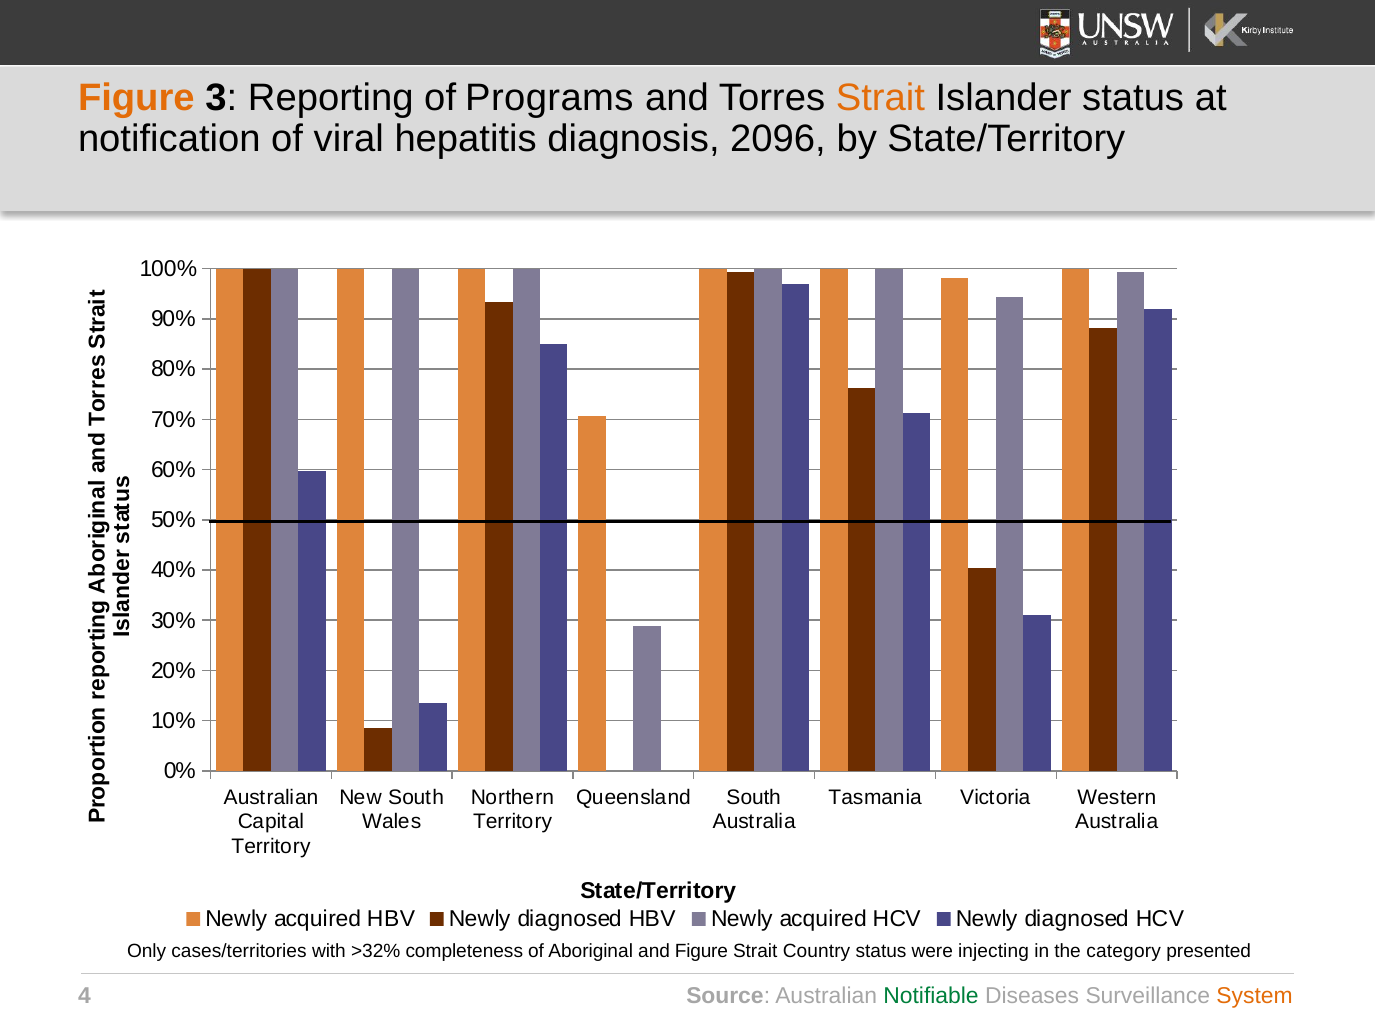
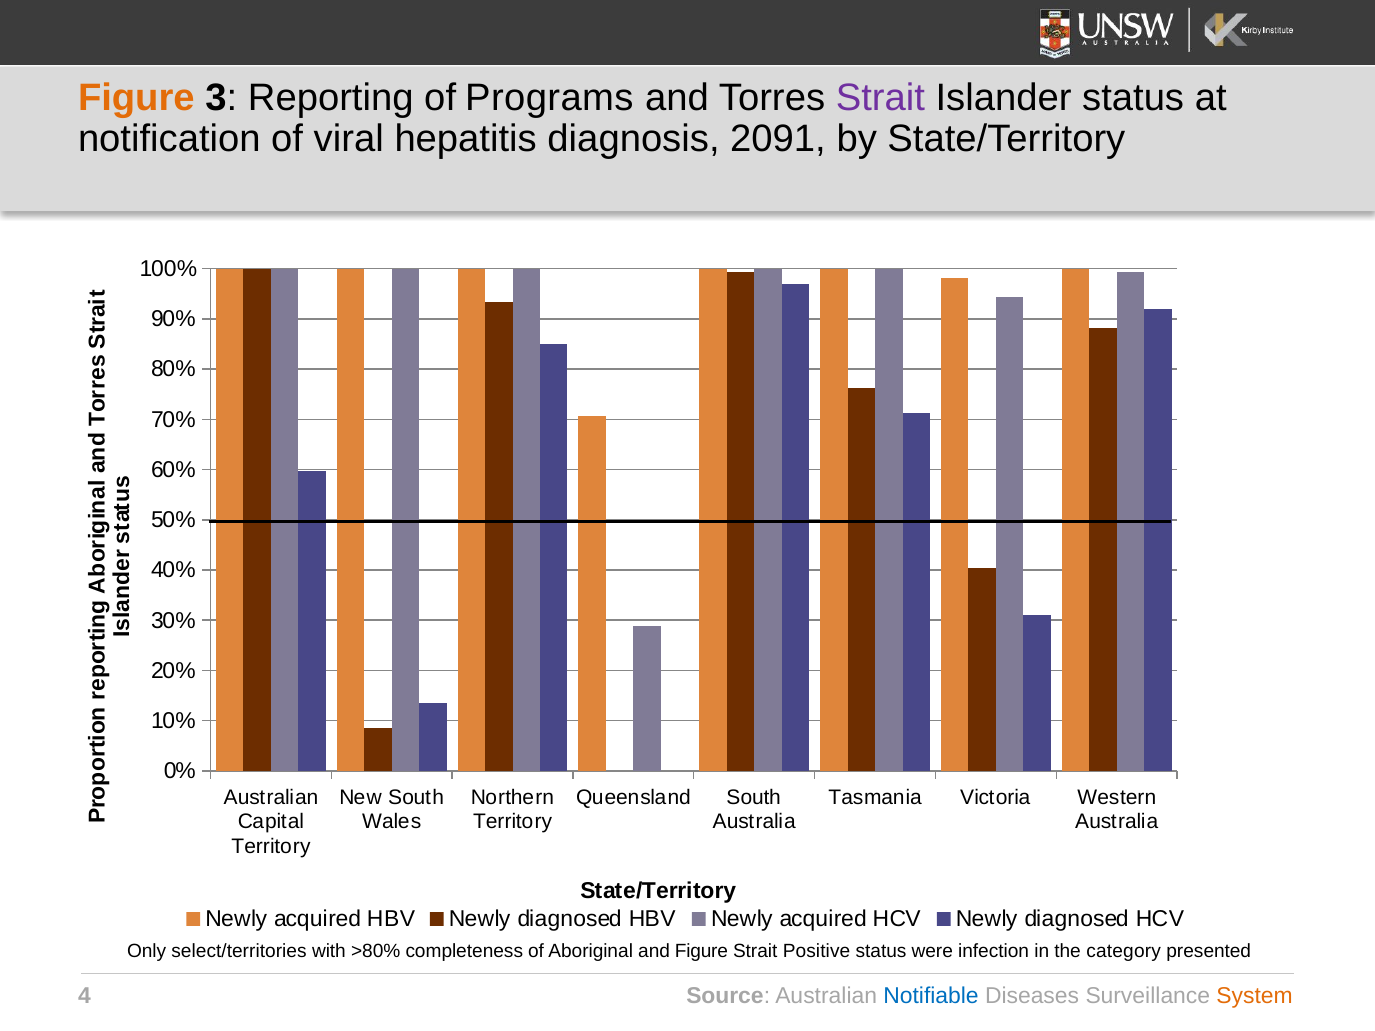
Strait at (880, 98) colour: orange -> purple
2096: 2096 -> 2091
cases/territories: cases/territories -> select/territories
>32%: >32% -> >80%
Country: Country -> Positive
injecting: injecting -> infection
Notifiable colour: green -> blue
